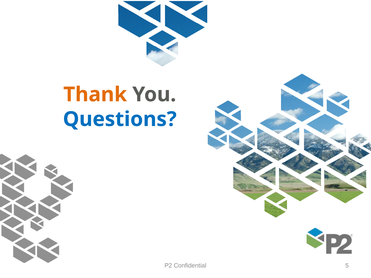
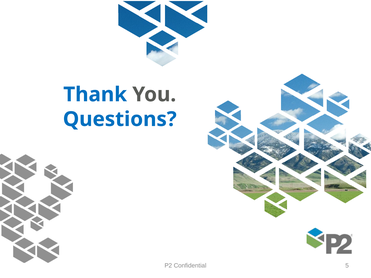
Thank colour: orange -> blue
